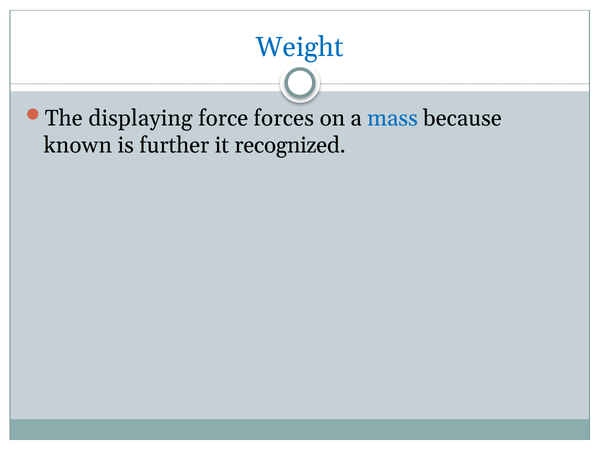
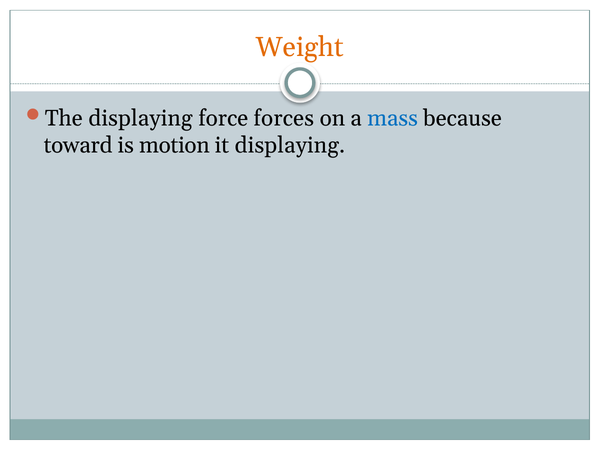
Weight colour: blue -> orange
known: known -> toward
further: further -> motion
it recognized: recognized -> displaying
